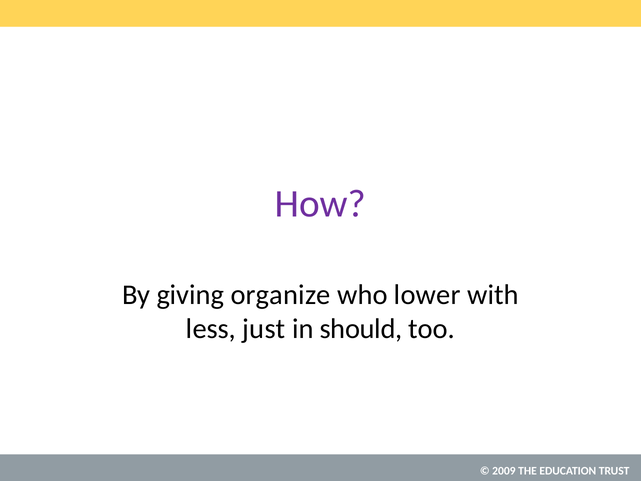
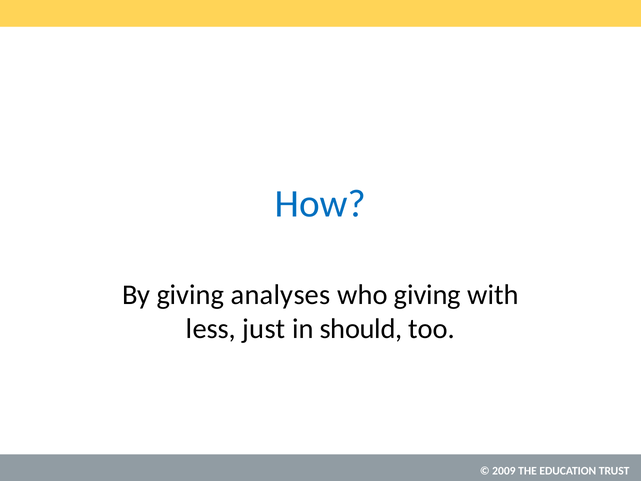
How colour: purple -> blue
organize: organize -> analyses
who lower: lower -> giving
